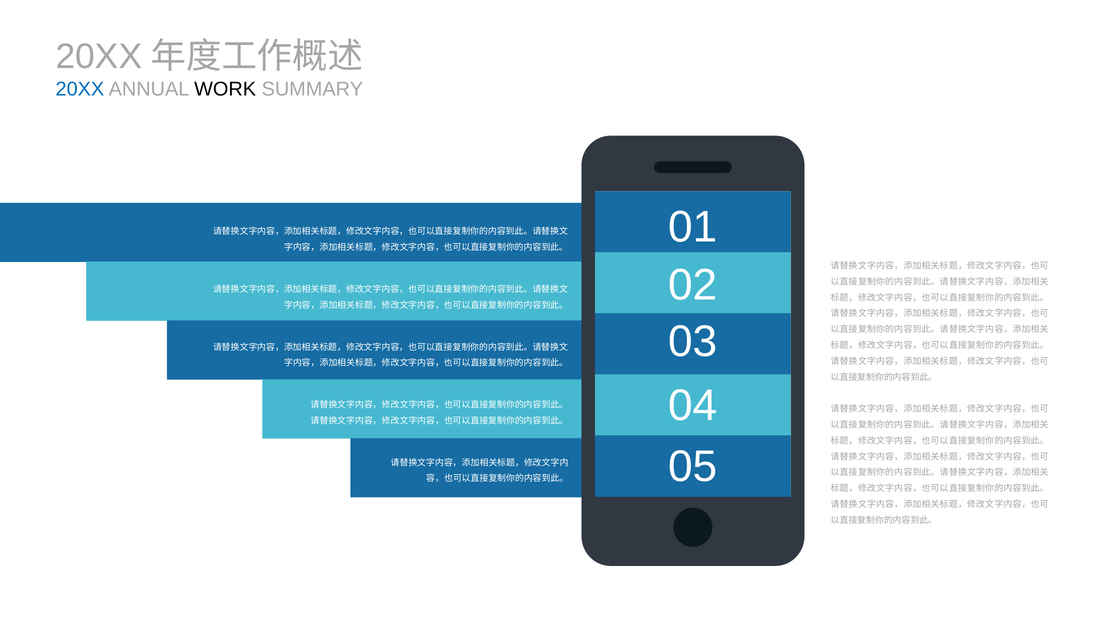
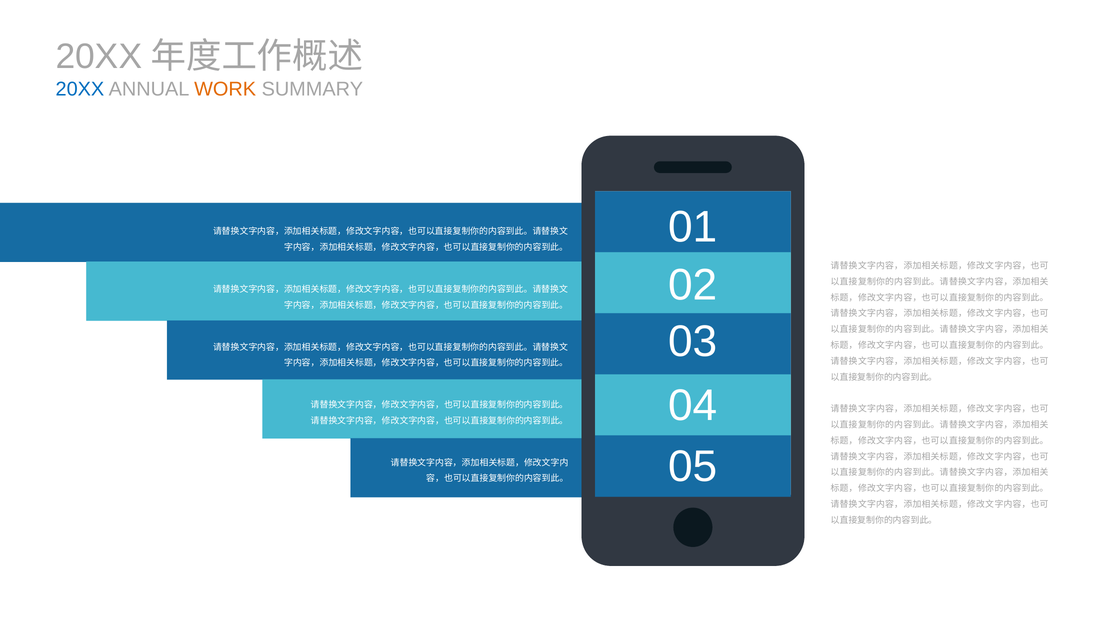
WORK colour: black -> orange
